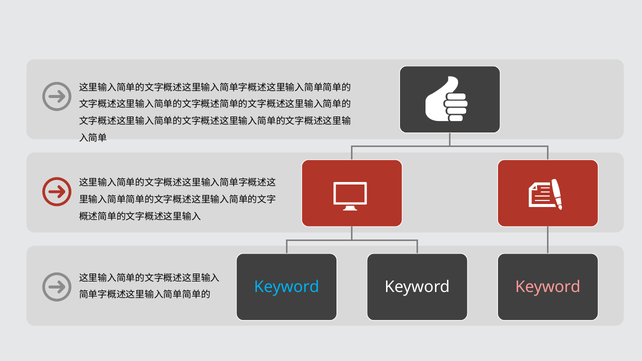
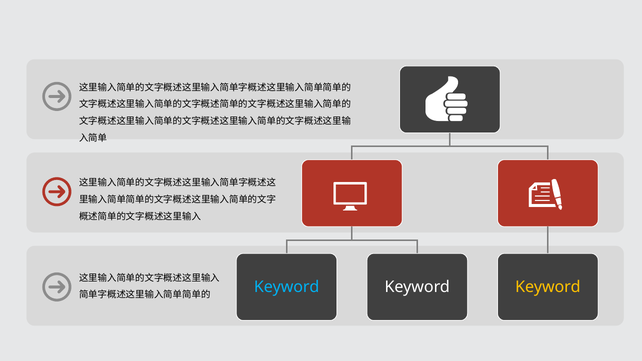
Keyword at (548, 287) colour: pink -> yellow
